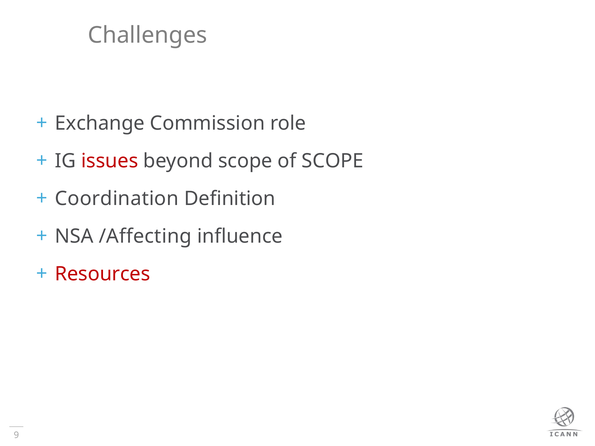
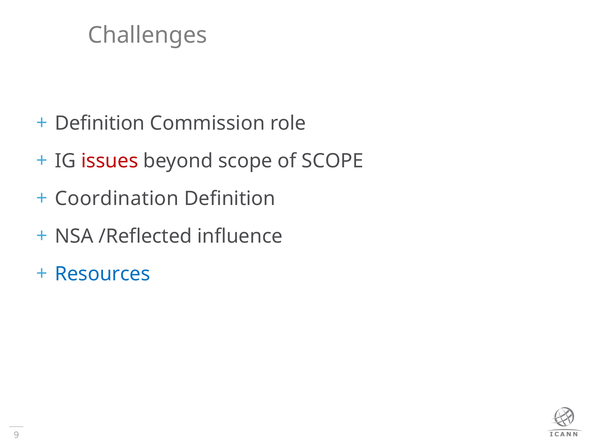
Exchange at (100, 123): Exchange -> Definition
/Affecting: /Affecting -> /Reflected
Resources colour: red -> blue
